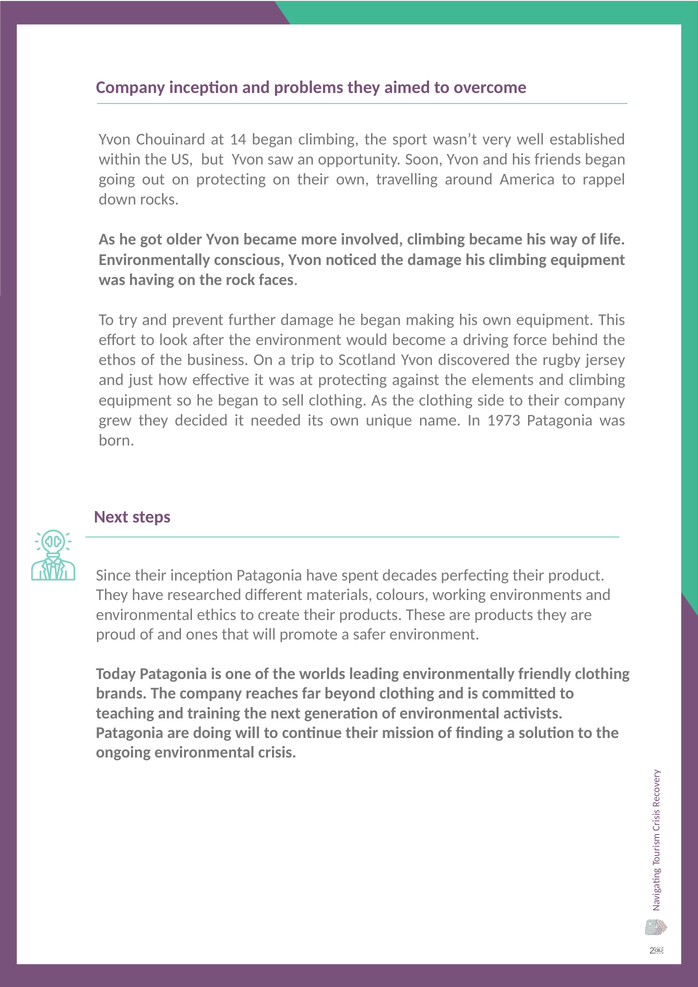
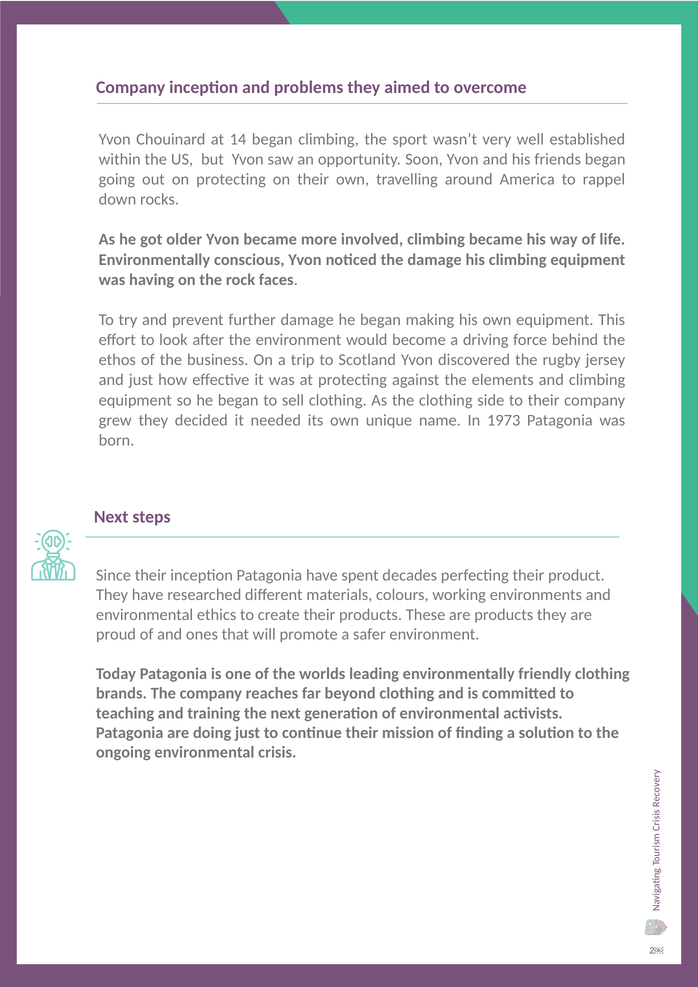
doing will: will -> just
